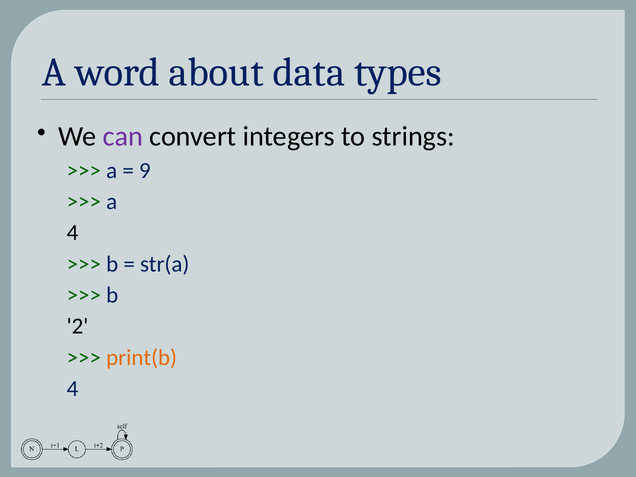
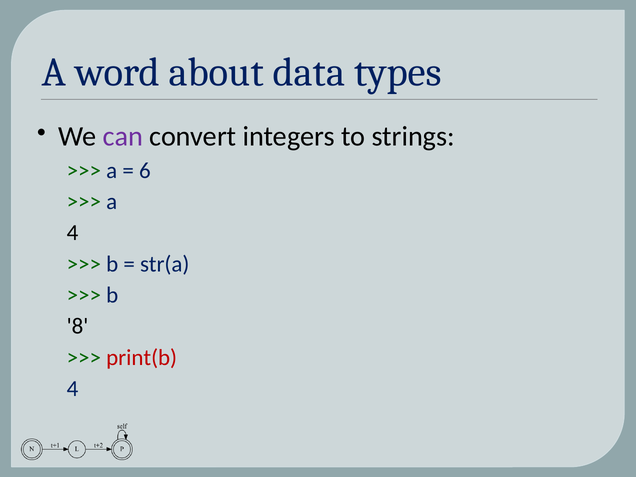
9: 9 -> 6
2: 2 -> 8
print(b colour: orange -> red
